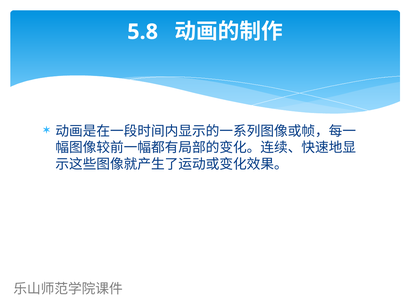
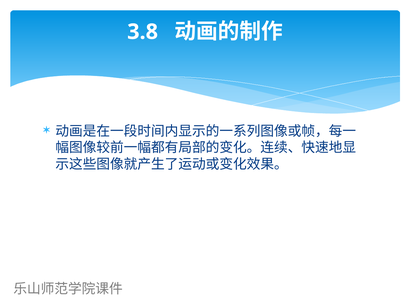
5.8: 5.8 -> 3.8
